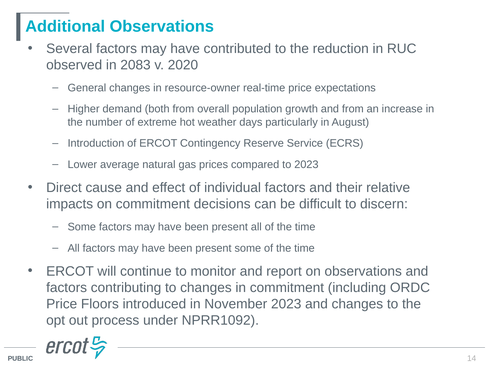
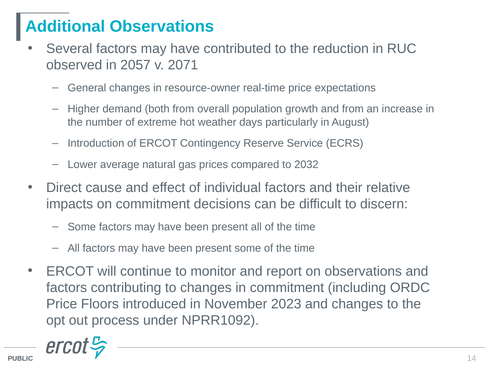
2083: 2083 -> 2057
2020: 2020 -> 2071
to 2023: 2023 -> 2032
